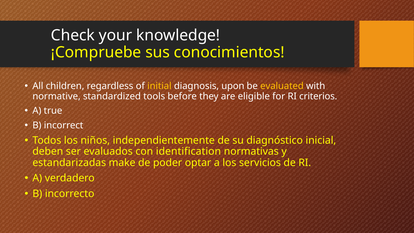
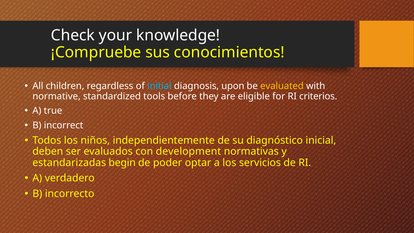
initial colour: yellow -> light blue
identification: identification -> development
make: make -> begin
